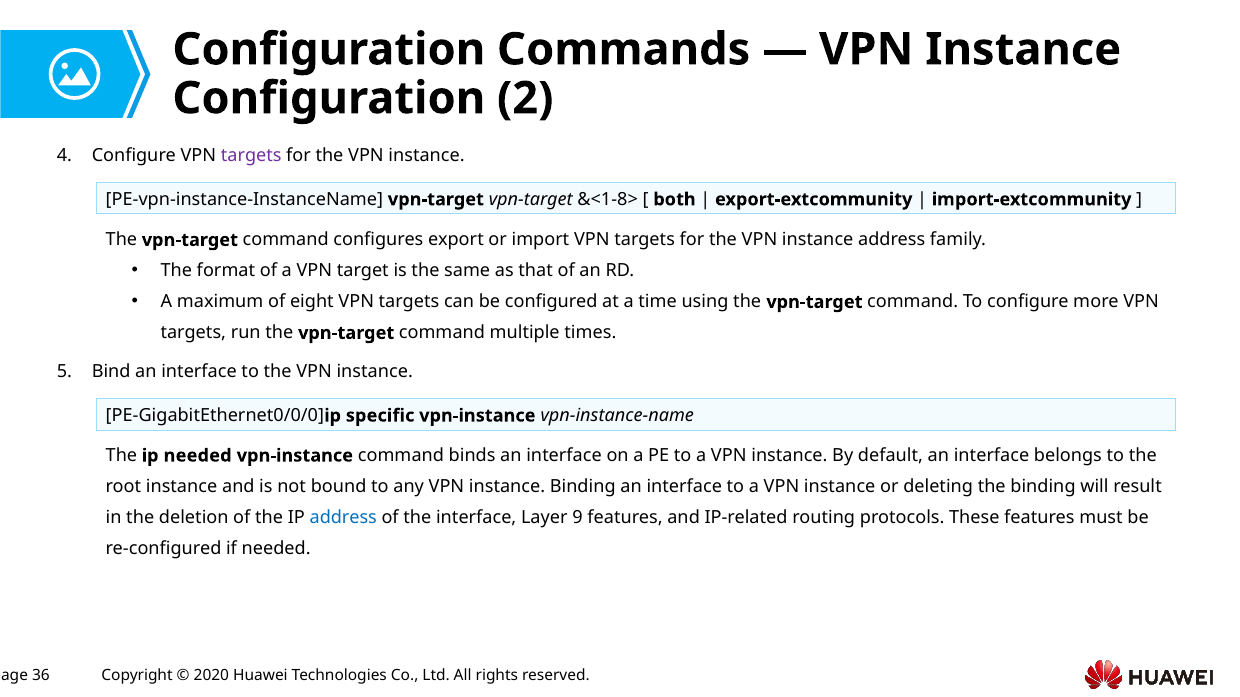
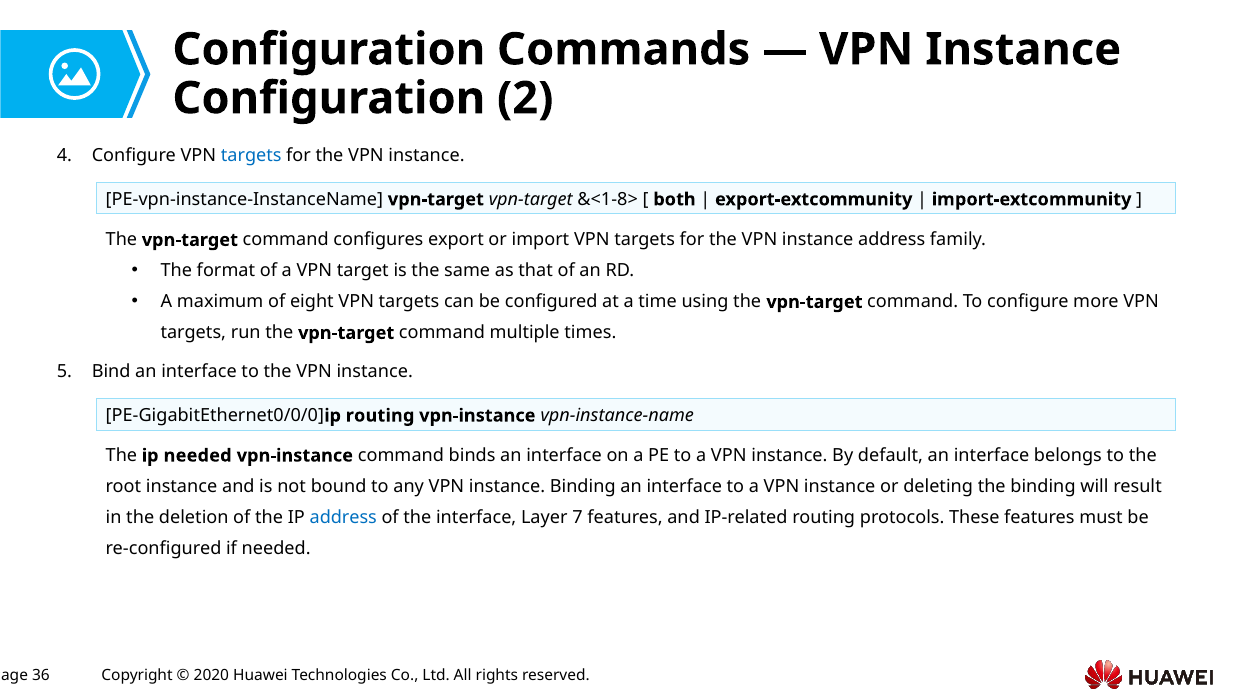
targets at (251, 156) colour: purple -> blue
PE-GigabitEthernet0/0/0]ip specific: specific -> routing
9: 9 -> 7
